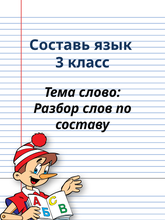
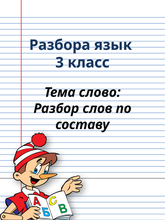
Составь: Составь -> Разбора
